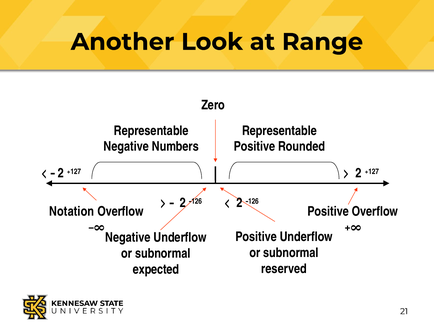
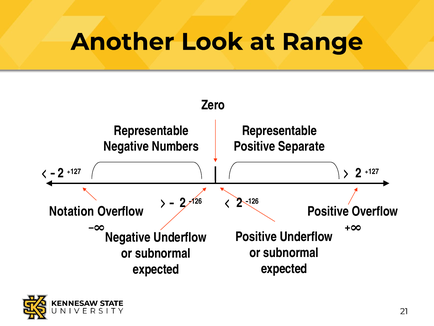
Rounded: Rounded -> Separate
reserved at (284, 268): reserved -> expected
